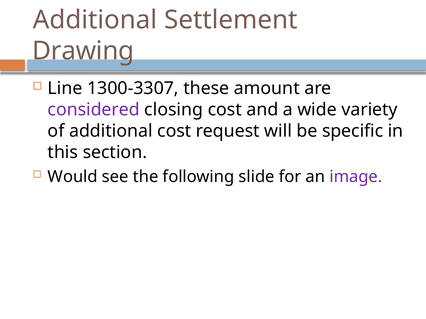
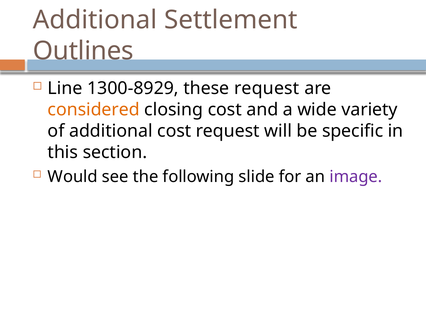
Drawing: Drawing -> Outlines
1300‐3307: 1300‐3307 -> 1300‐8929
these amount: amount -> request
considered colour: purple -> orange
